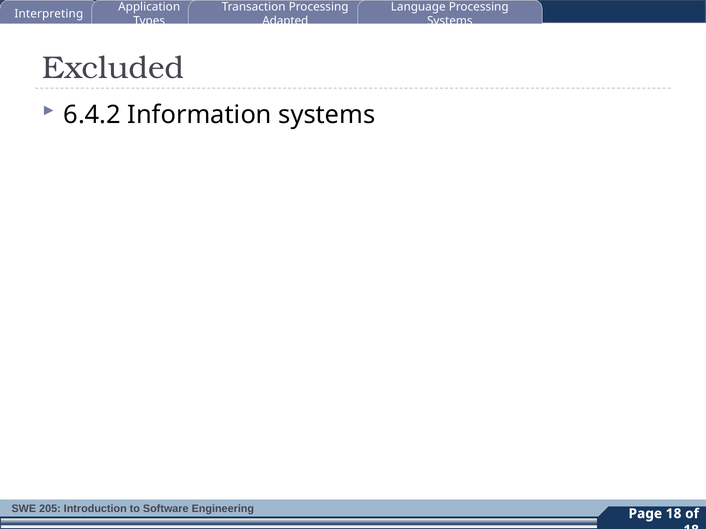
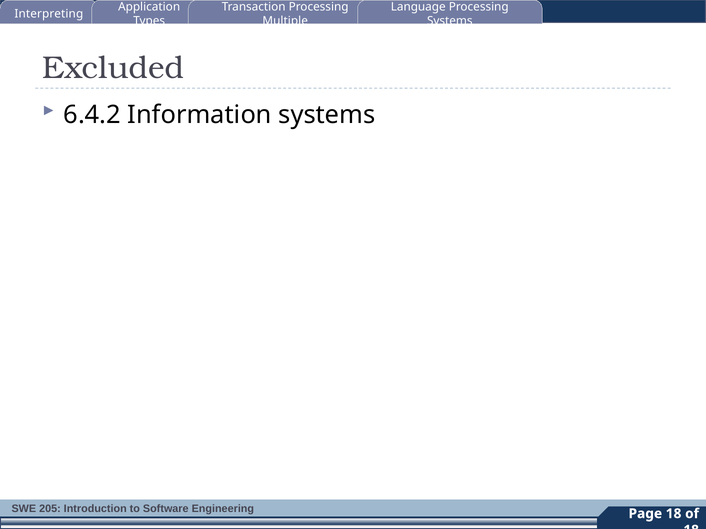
Adapted: Adapted -> Multiple
